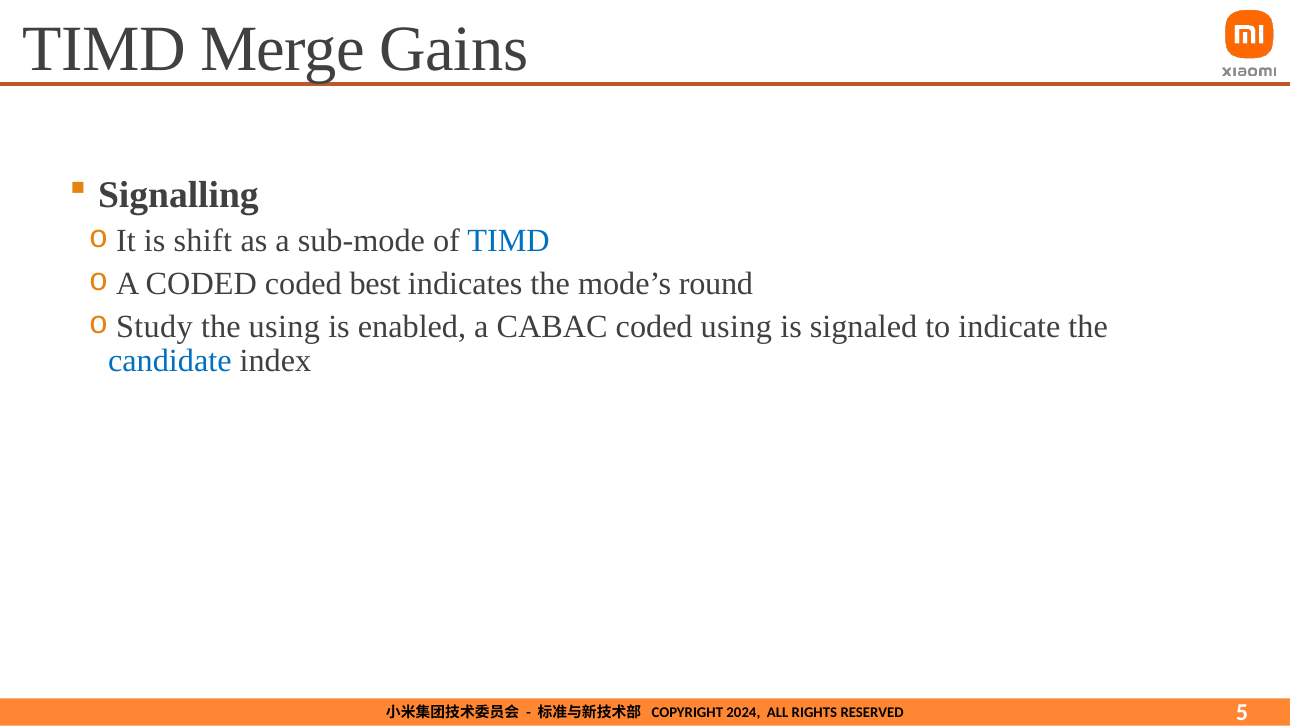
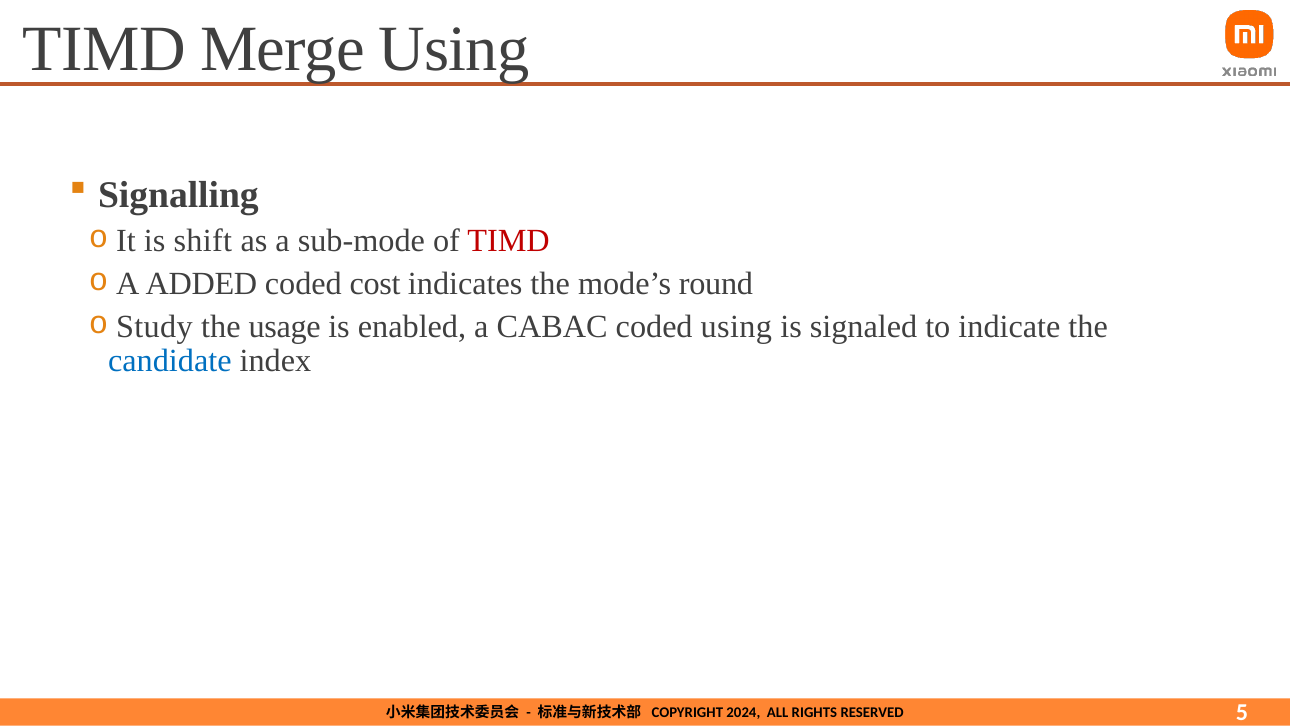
Merge Gains: Gains -> Using
TIMD at (509, 240) colour: blue -> red
A CODED: CODED -> ADDED
best: best -> cost
the using: using -> usage
